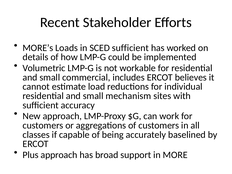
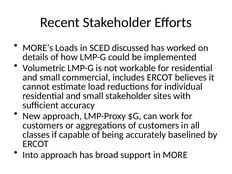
SCED sufficient: sufficient -> discussed
small mechanism: mechanism -> stakeholder
Plus: Plus -> Into
